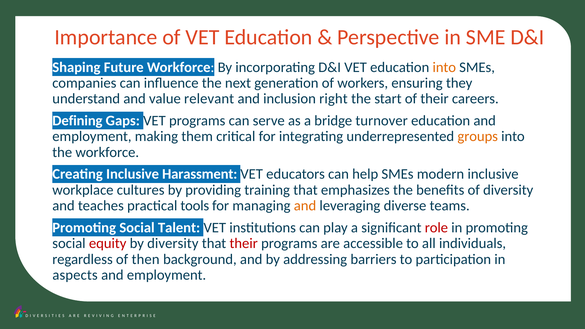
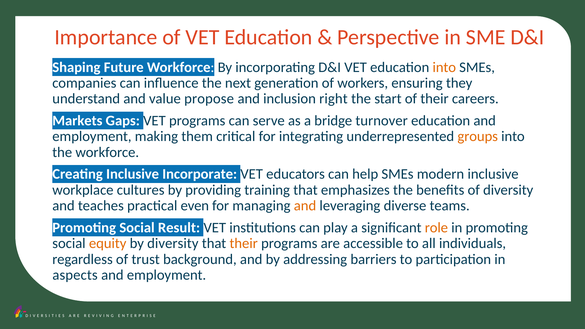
relevant: relevant -> propose
Defining: Defining -> Markets
Harassment: Harassment -> Incorporate
tools: tools -> even
Talent: Talent -> Result
role colour: red -> orange
equity colour: red -> orange
their at (244, 243) colour: red -> orange
then: then -> trust
